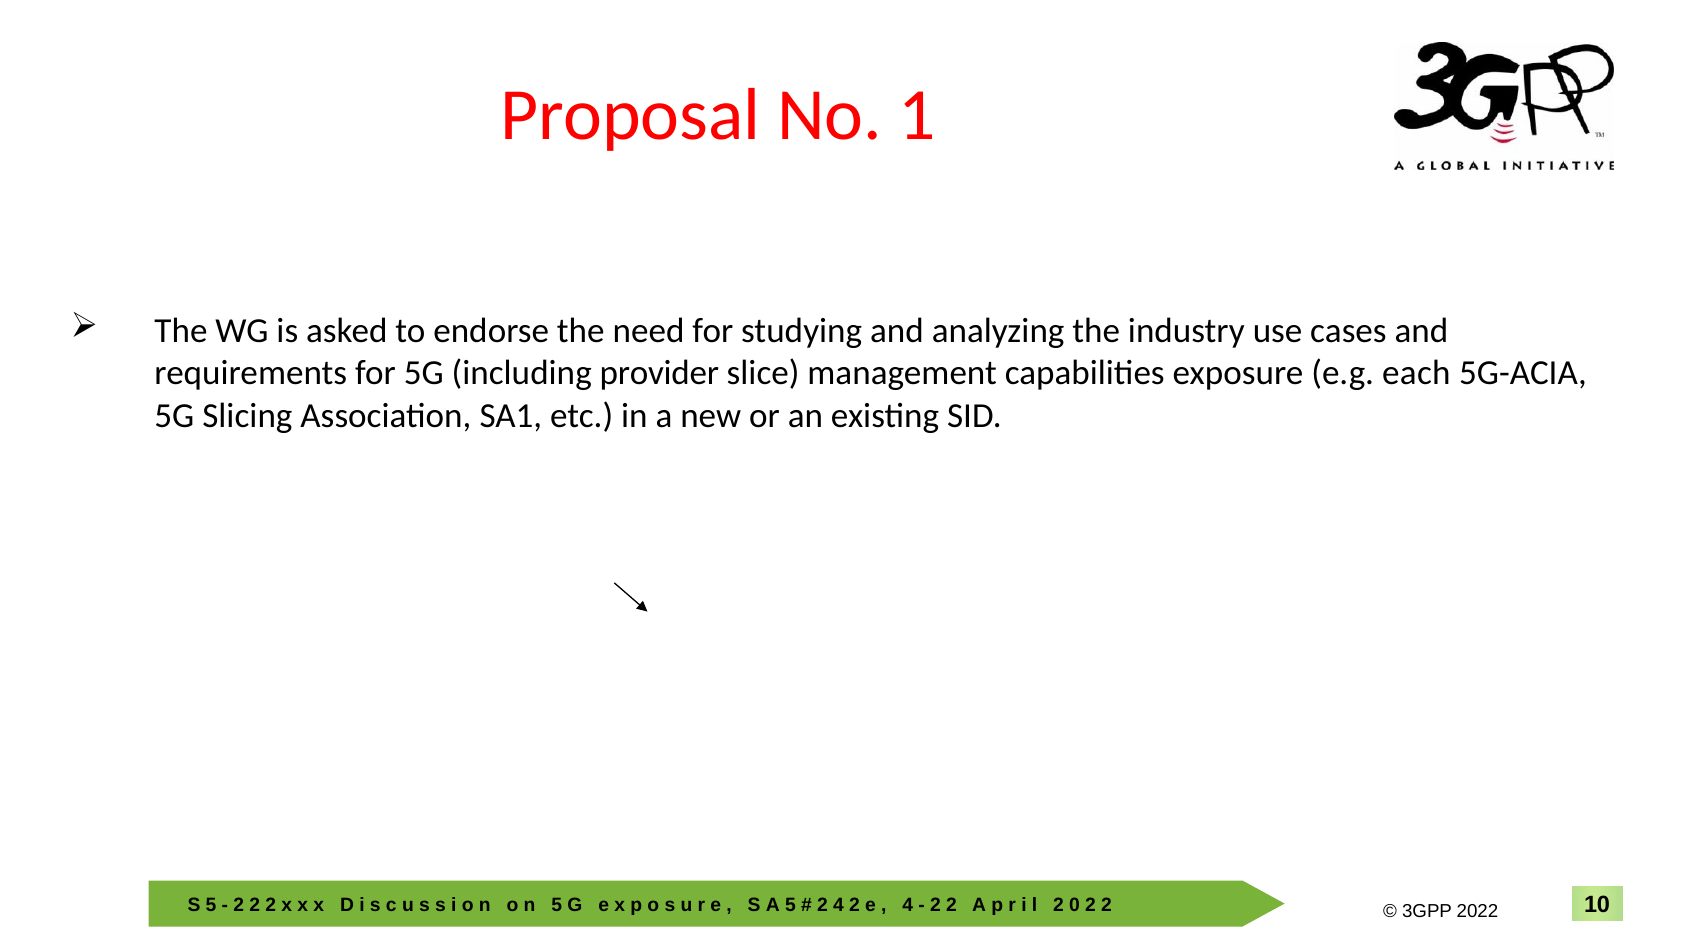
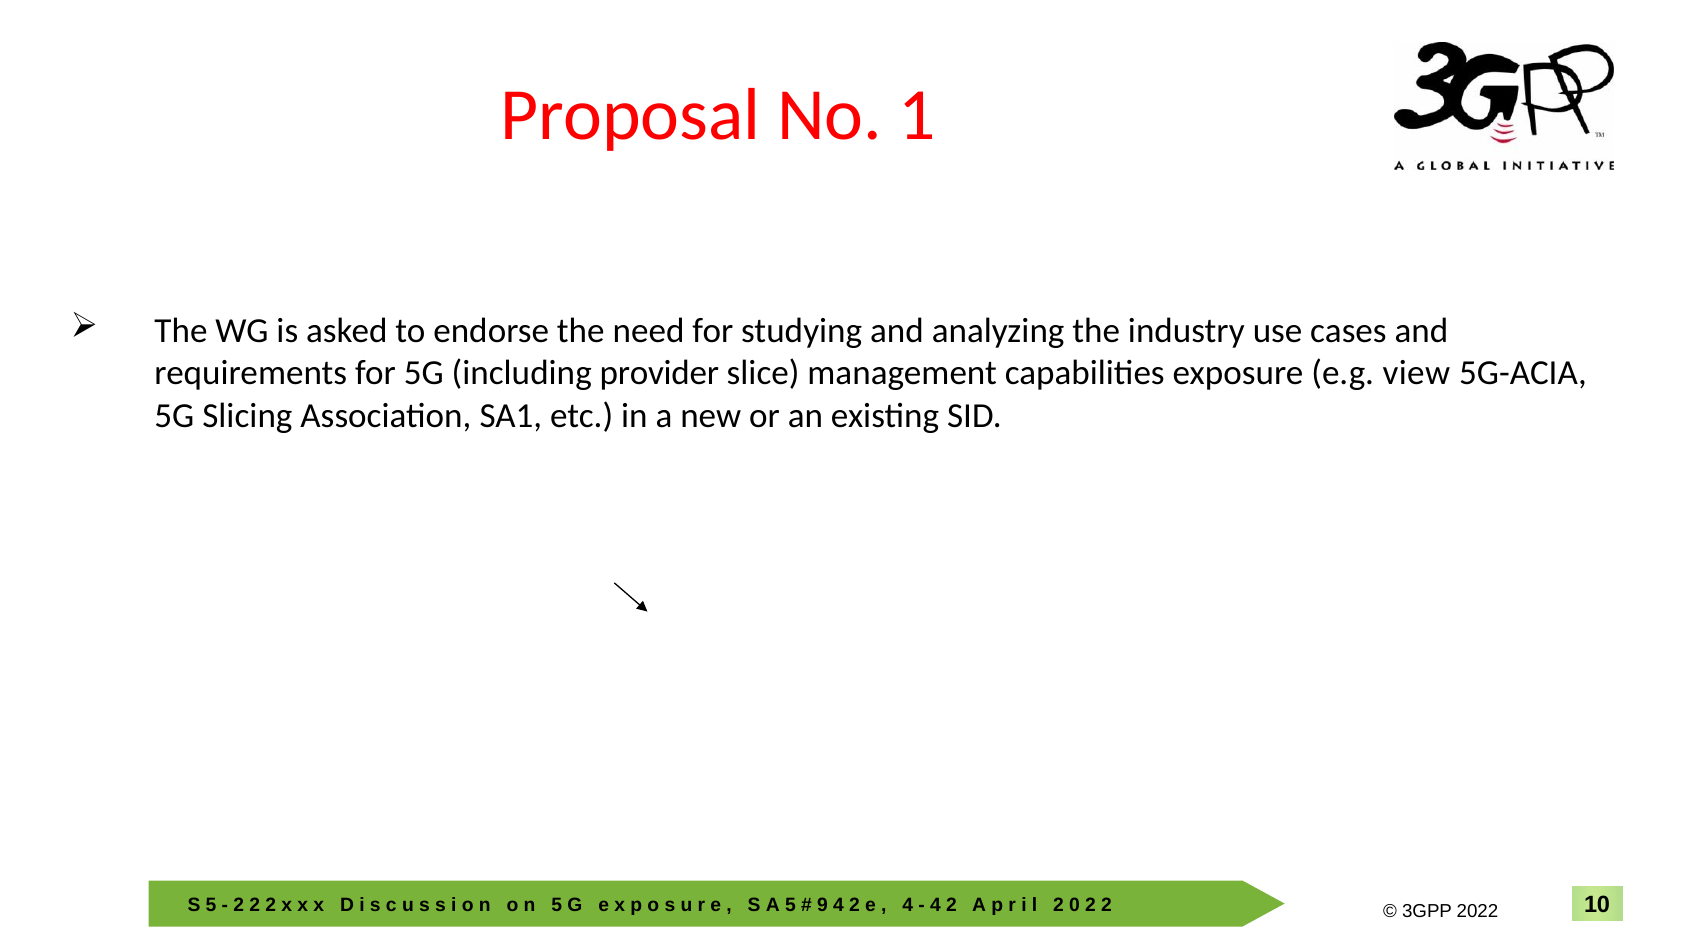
each: each -> view
2 at (822, 906): 2 -> 9
2 at (936, 906): 2 -> 4
